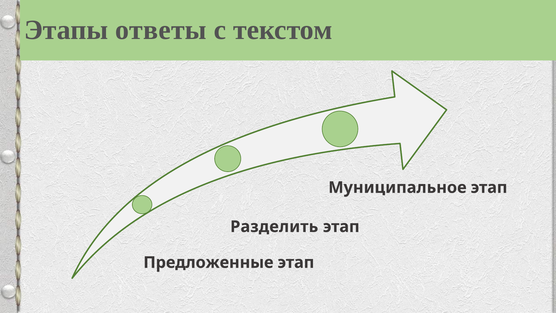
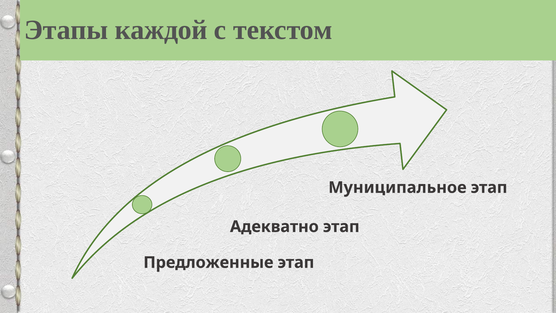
ответы: ответы -> каждой
Разделить: Разделить -> Адекватно
